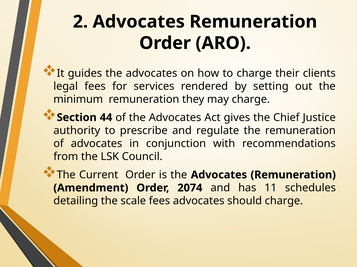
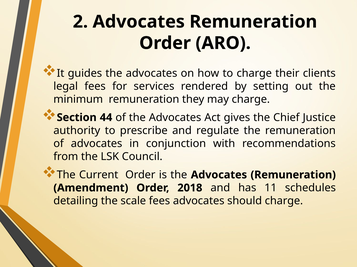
2074: 2074 -> 2018
